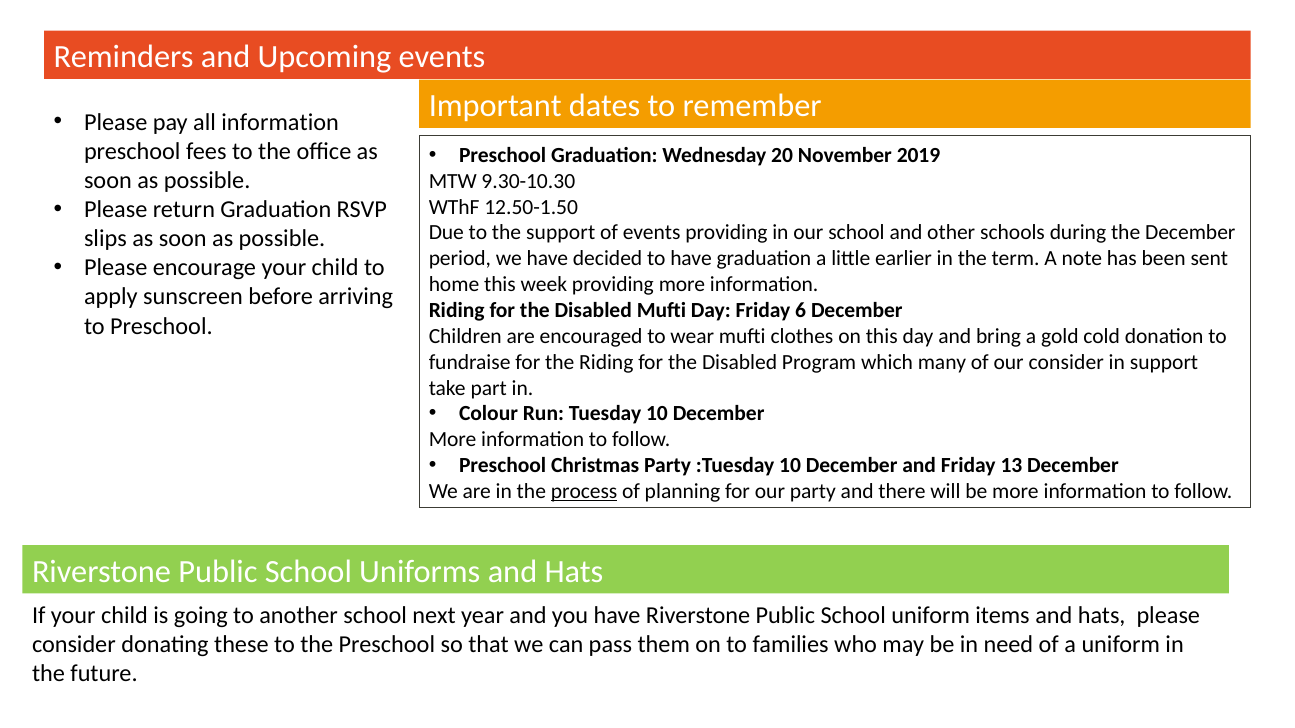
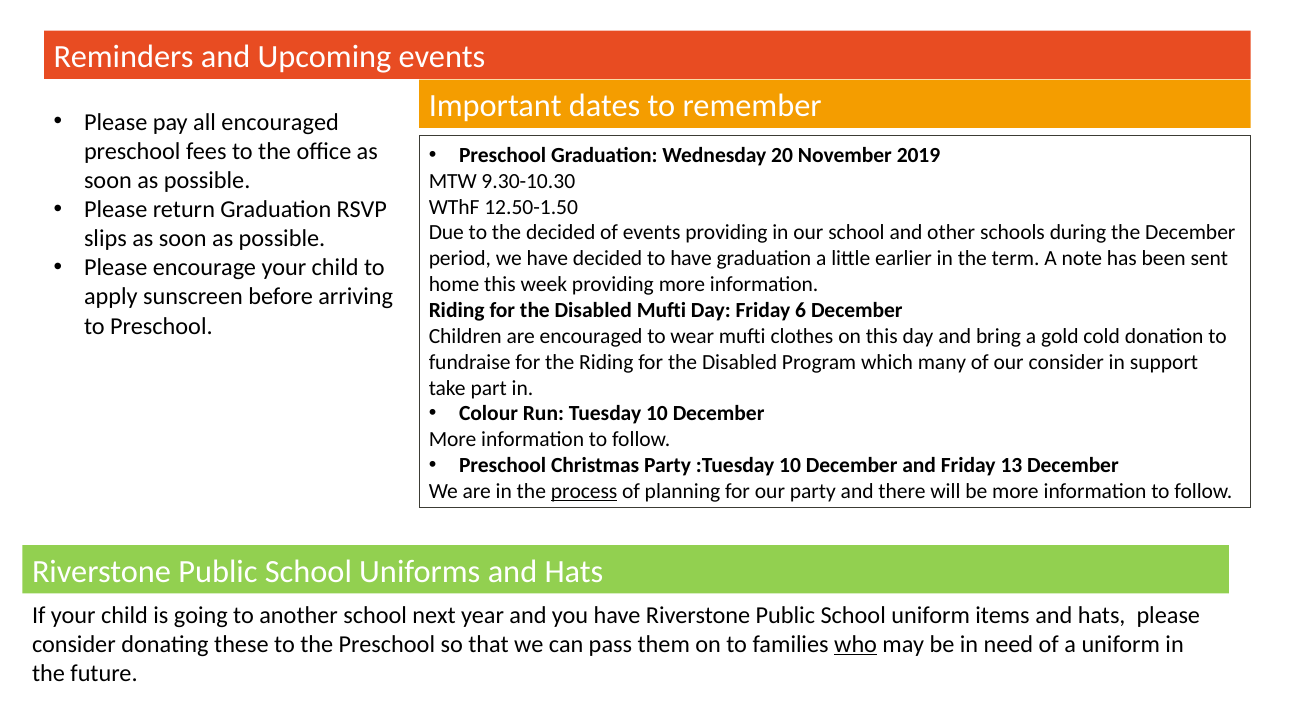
all information: information -> encouraged
the support: support -> decided
who underline: none -> present
